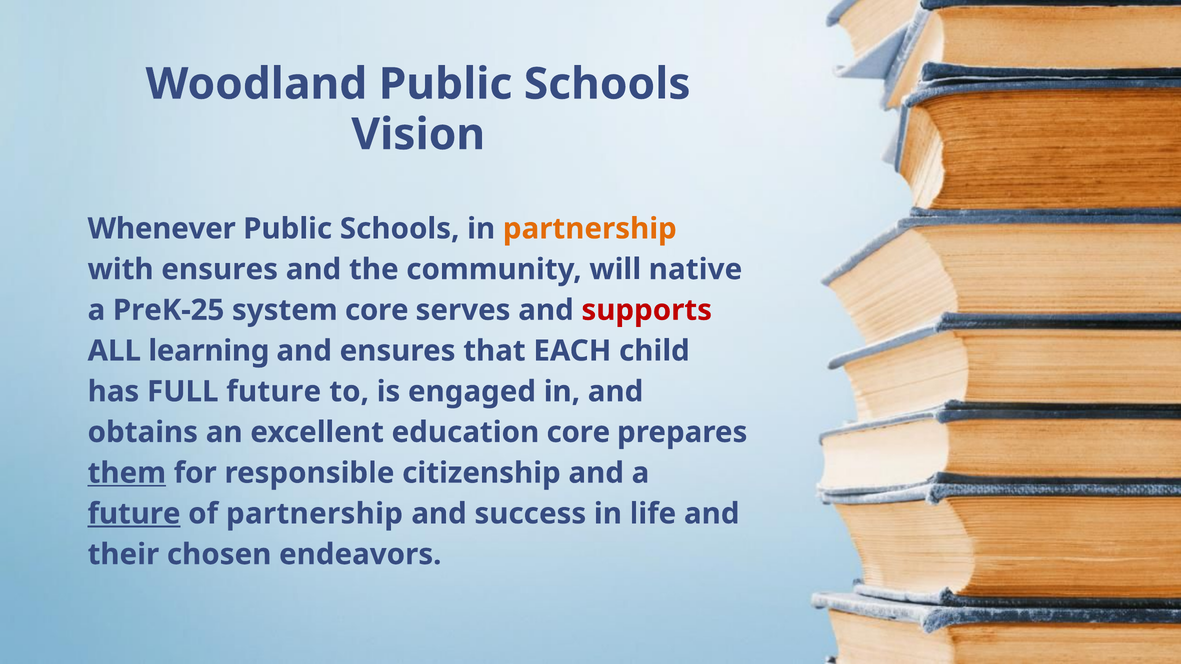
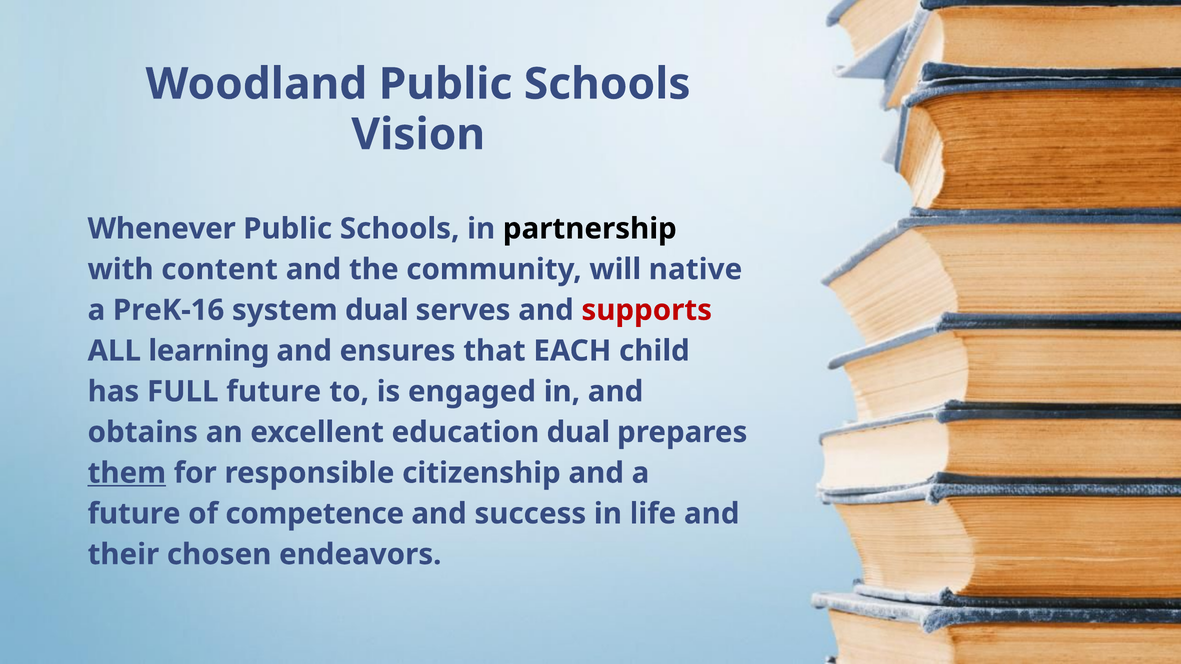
partnership at (590, 229) colour: orange -> black
with ensures: ensures -> content
PreK-25: PreK-25 -> PreK-16
system core: core -> dual
education core: core -> dual
future at (134, 514) underline: present -> none
of partnership: partnership -> competence
